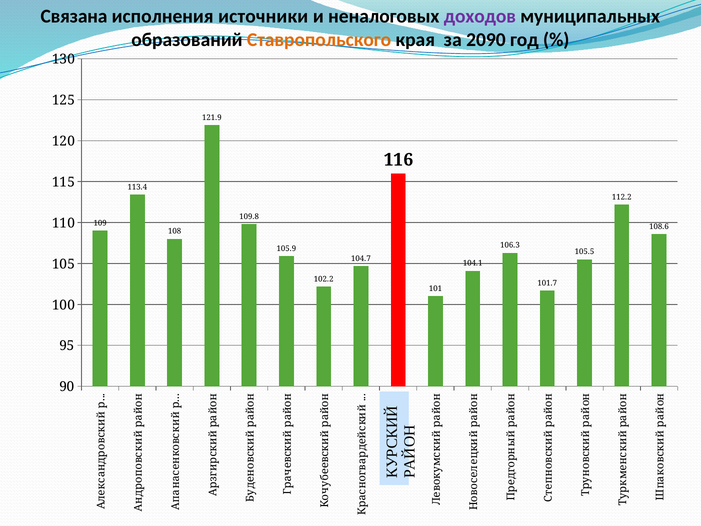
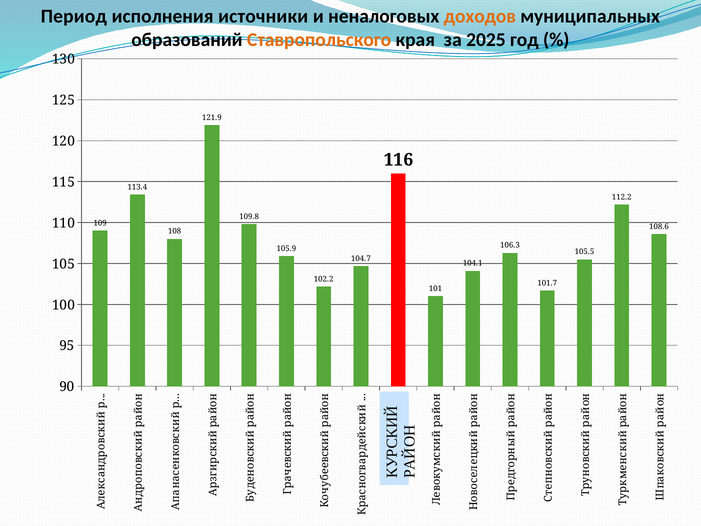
Связана: Связана -> Период
доходов colour: purple -> orange
2090: 2090 -> 2025
